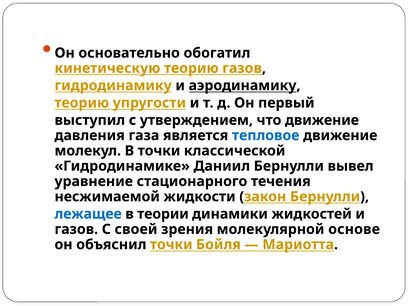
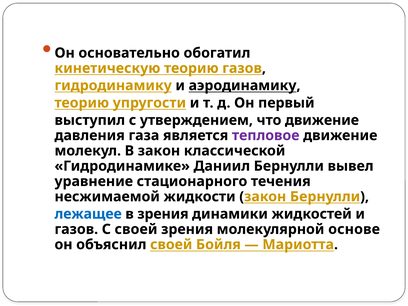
тепловое colour: blue -> purple
В точки: точки -> закон
в теории: теории -> зрения
объяснил точки: точки -> своей
